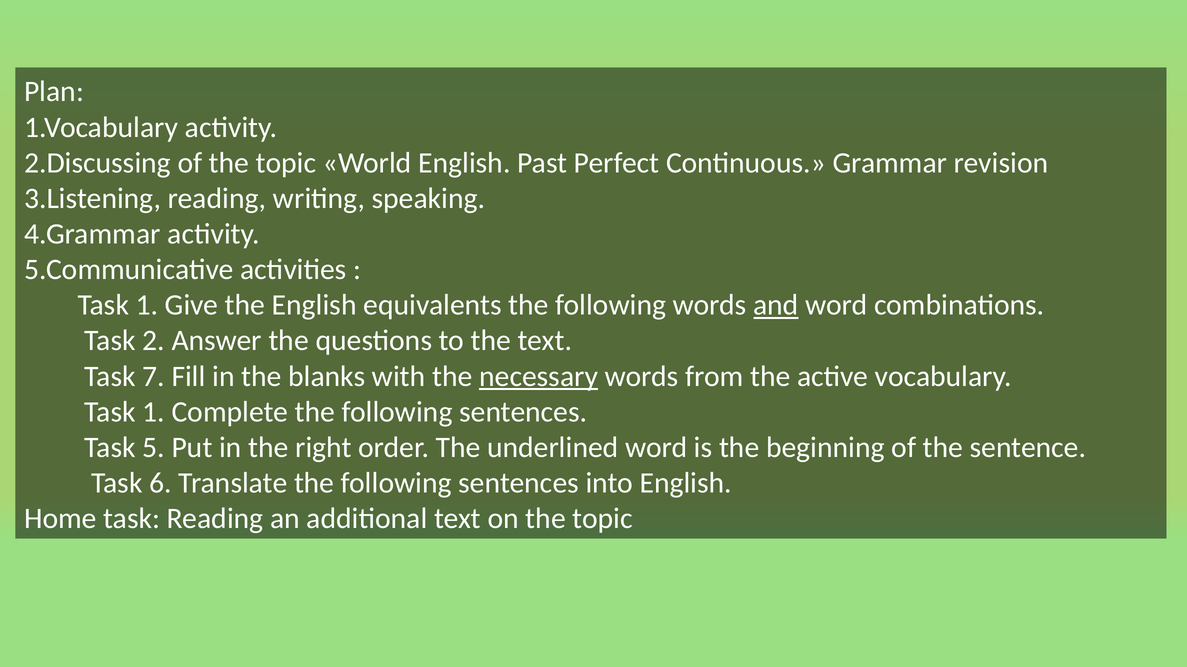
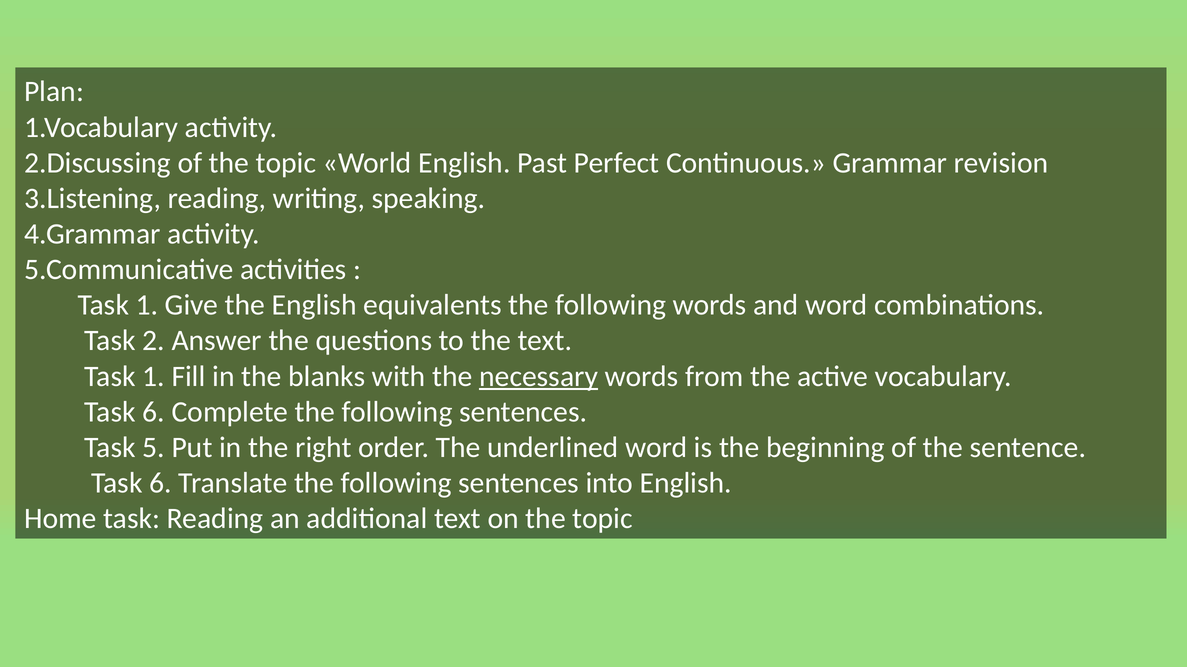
and underline: present -> none
7 at (154, 377): 7 -> 1
1 at (154, 412): 1 -> 6
